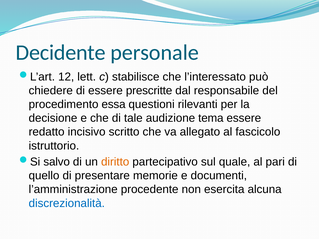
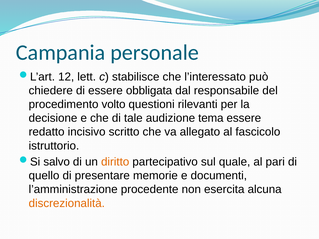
Decidente: Decidente -> Campania
prescritte: prescritte -> obbligata
essa: essa -> volto
discrezionalità colour: blue -> orange
